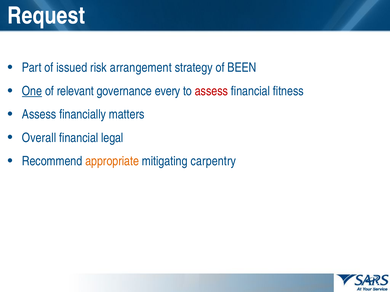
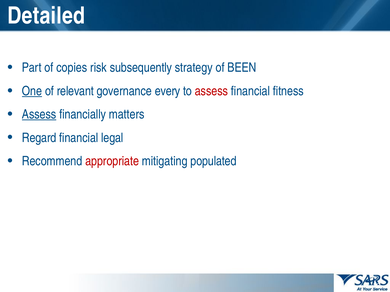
Request: Request -> Detailed
issued: issued -> copies
arrangement: arrangement -> subsequently
Assess at (39, 115) underline: none -> present
Overall: Overall -> Regard
appropriate colour: orange -> red
carpentry: carpentry -> populated
